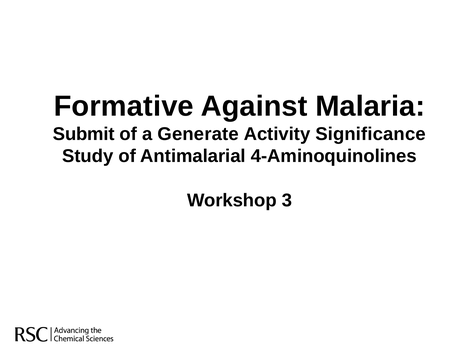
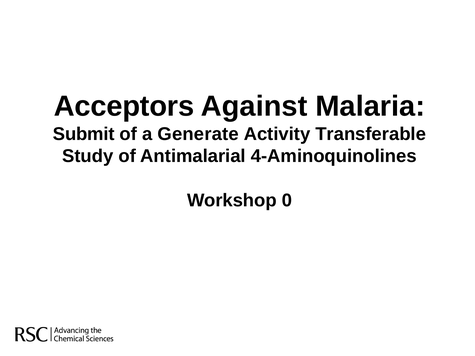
Formative: Formative -> Acceptors
Significance: Significance -> Transferable
3: 3 -> 0
